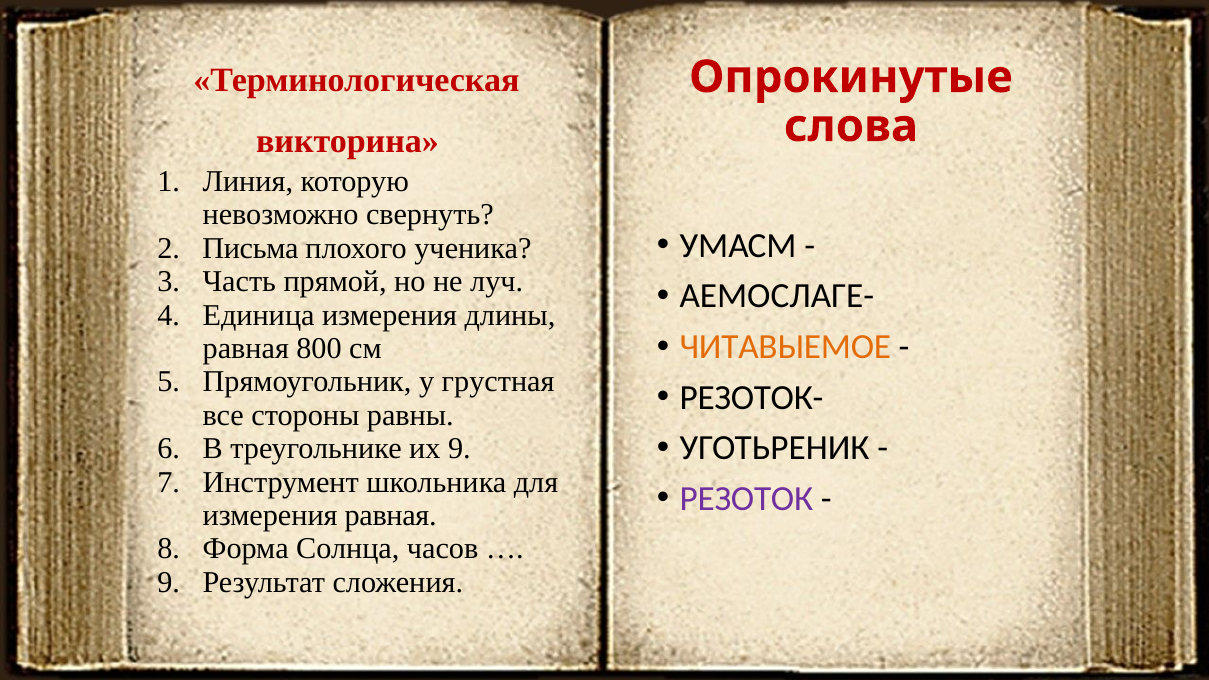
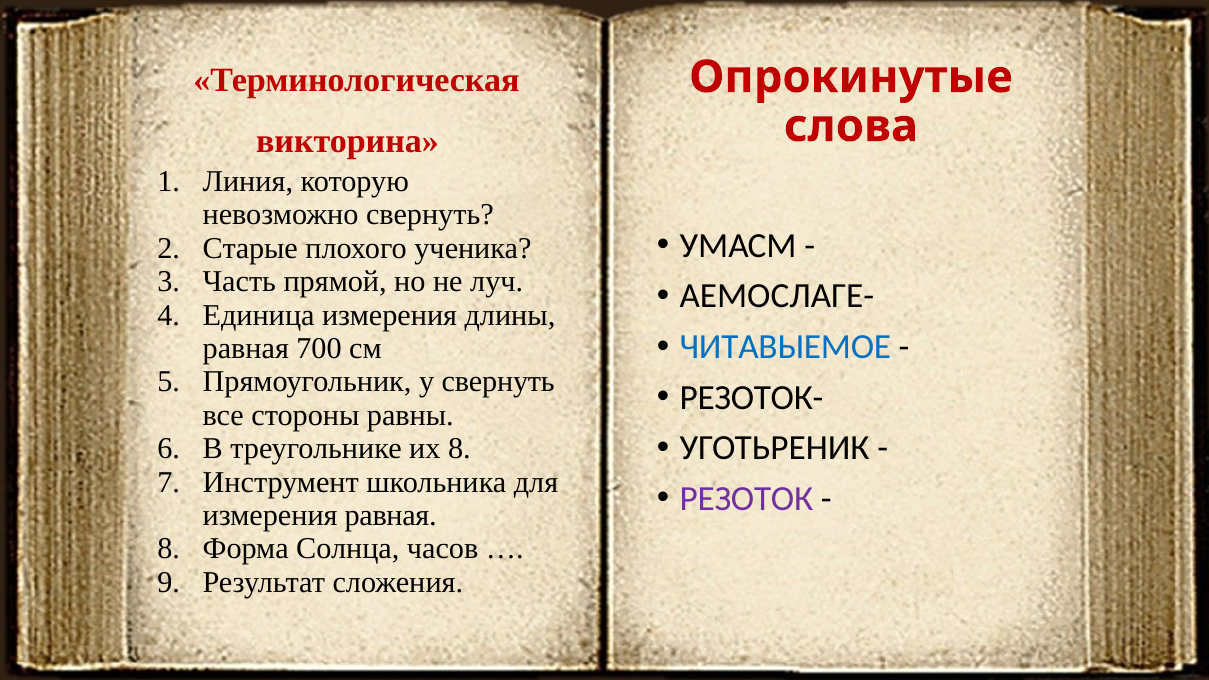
Письма: Письма -> Старые
ЧИТАВЫЕМОЕ colour: orange -> blue
800: 800 -> 700
у грустная: грустная -> свернуть
их 9: 9 -> 8
